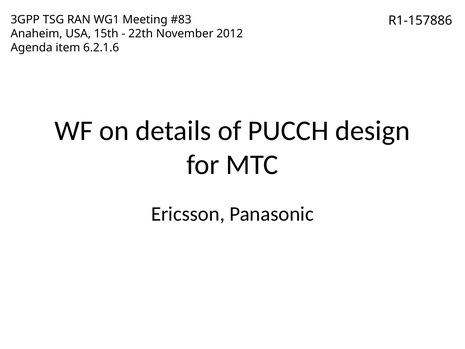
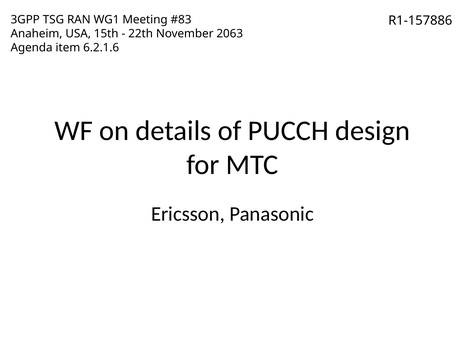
2012: 2012 -> 2063
